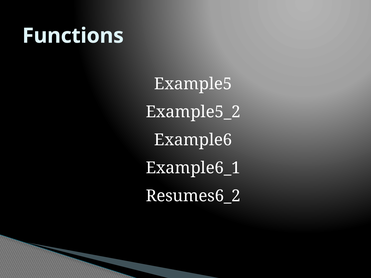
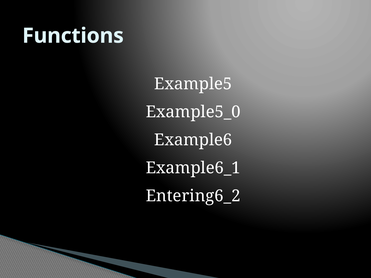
Example5_2: Example5_2 -> Example5_0
Resumes6_2: Resumes6_2 -> Entering6_2
